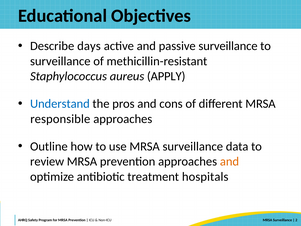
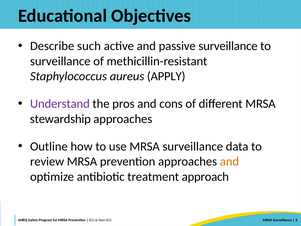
days: days -> such
Understand colour: blue -> purple
responsible: responsible -> stewardship
hospitals: hospitals -> approach
